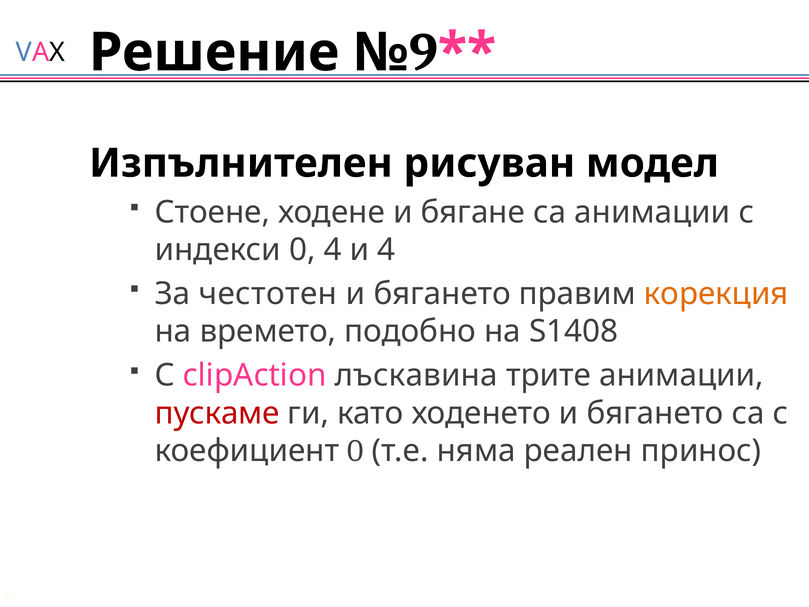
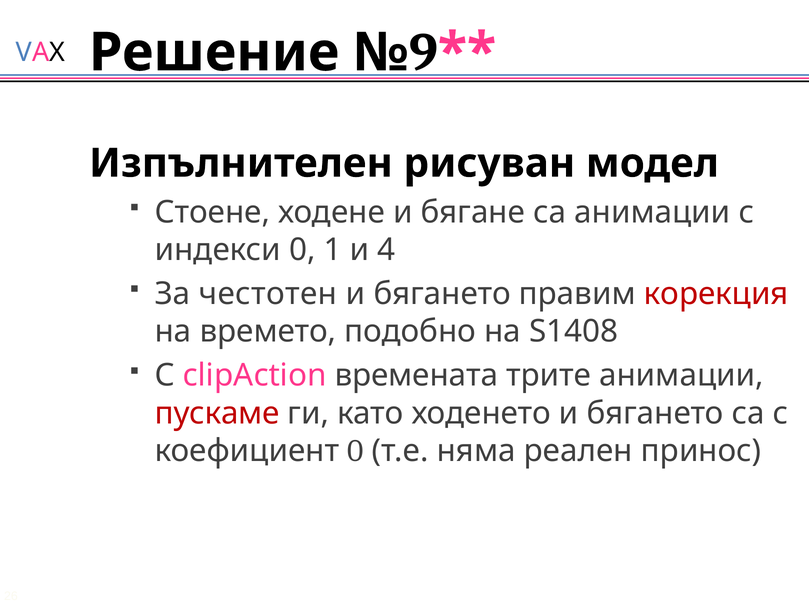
0 4: 4 -> 1
корекция colour: orange -> red
лъскавина: лъскавина -> времената
